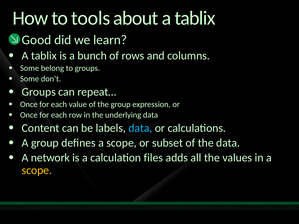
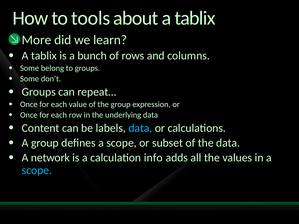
Good: Good -> More
files: files -> info
scope at (37, 170) colour: yellow -> light blue
